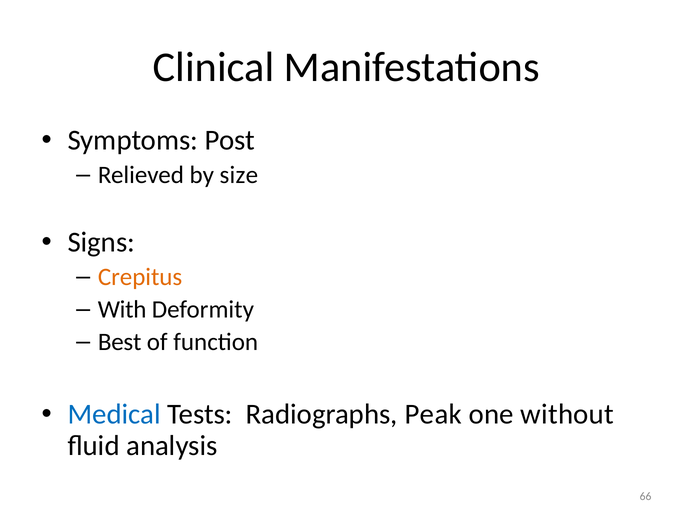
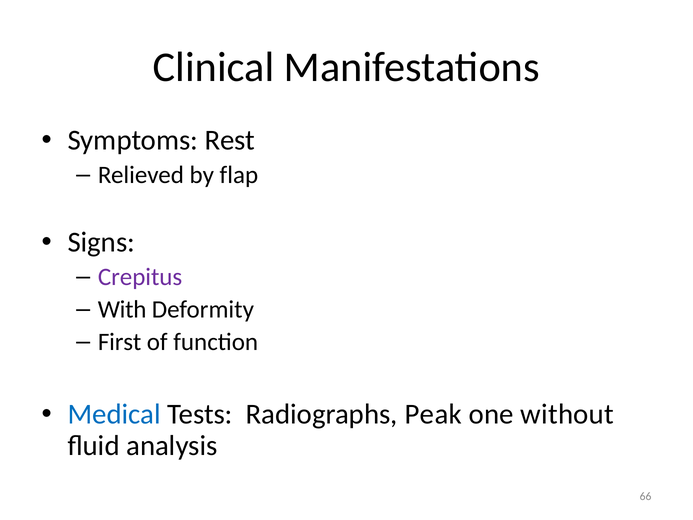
Post: Post -> Rest
size: size -> flap
Crepitus colour: orange -> purple
Best: Best -> First
